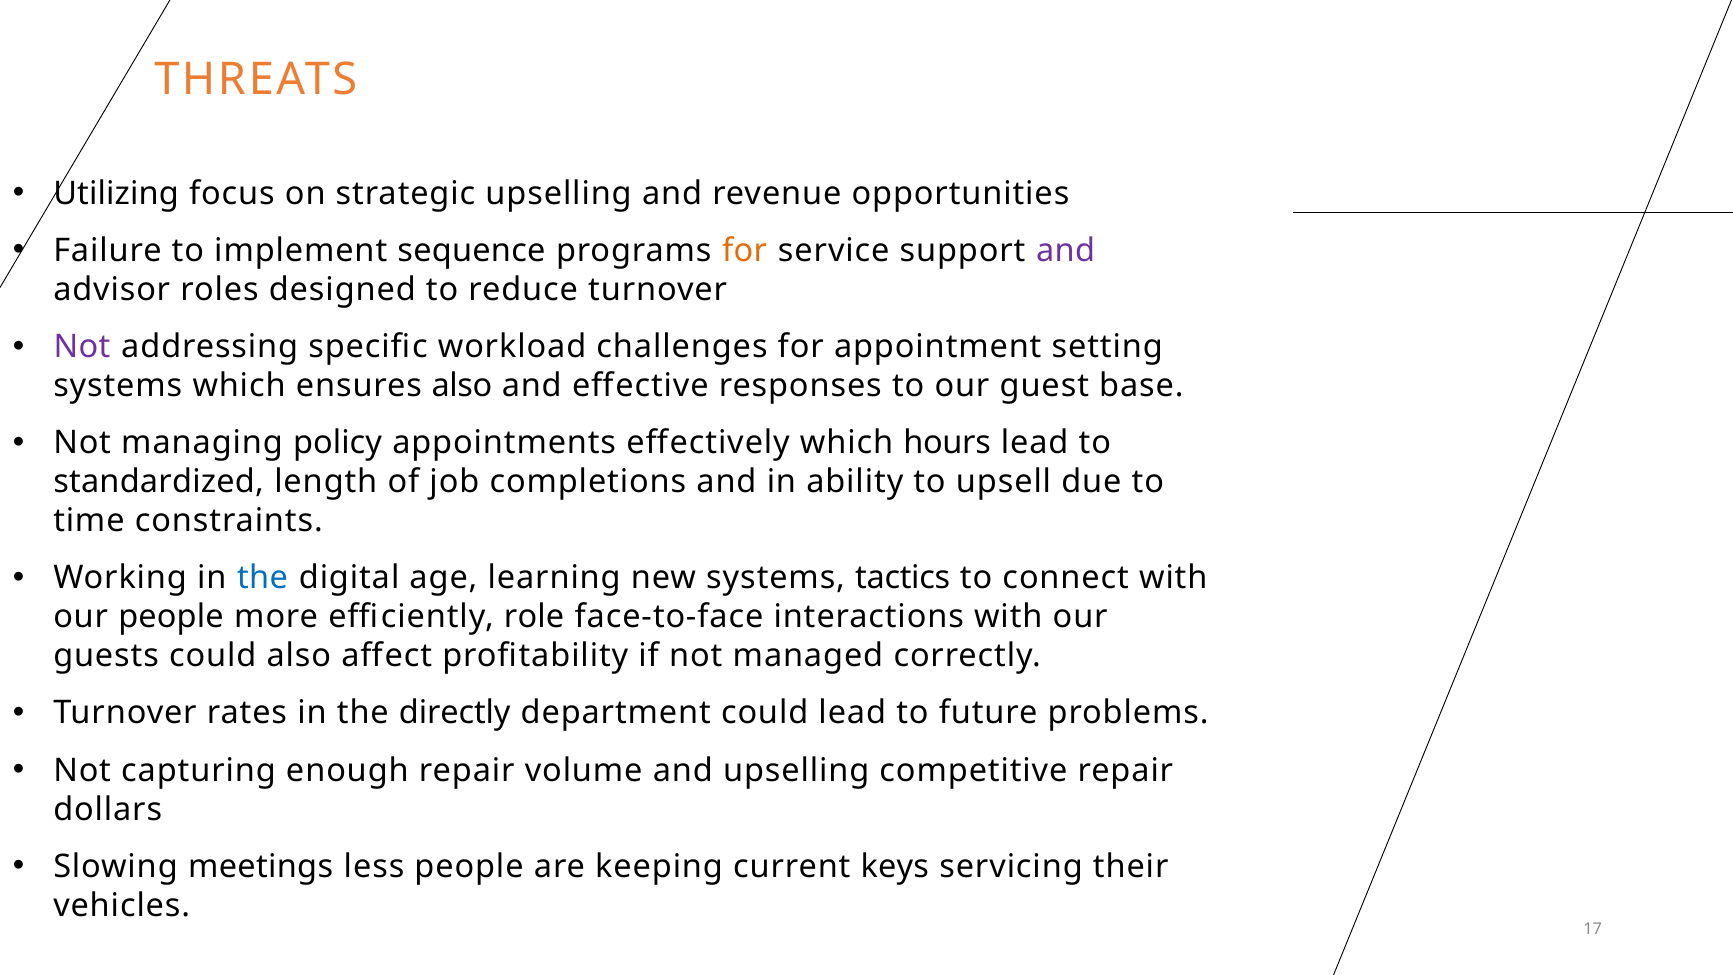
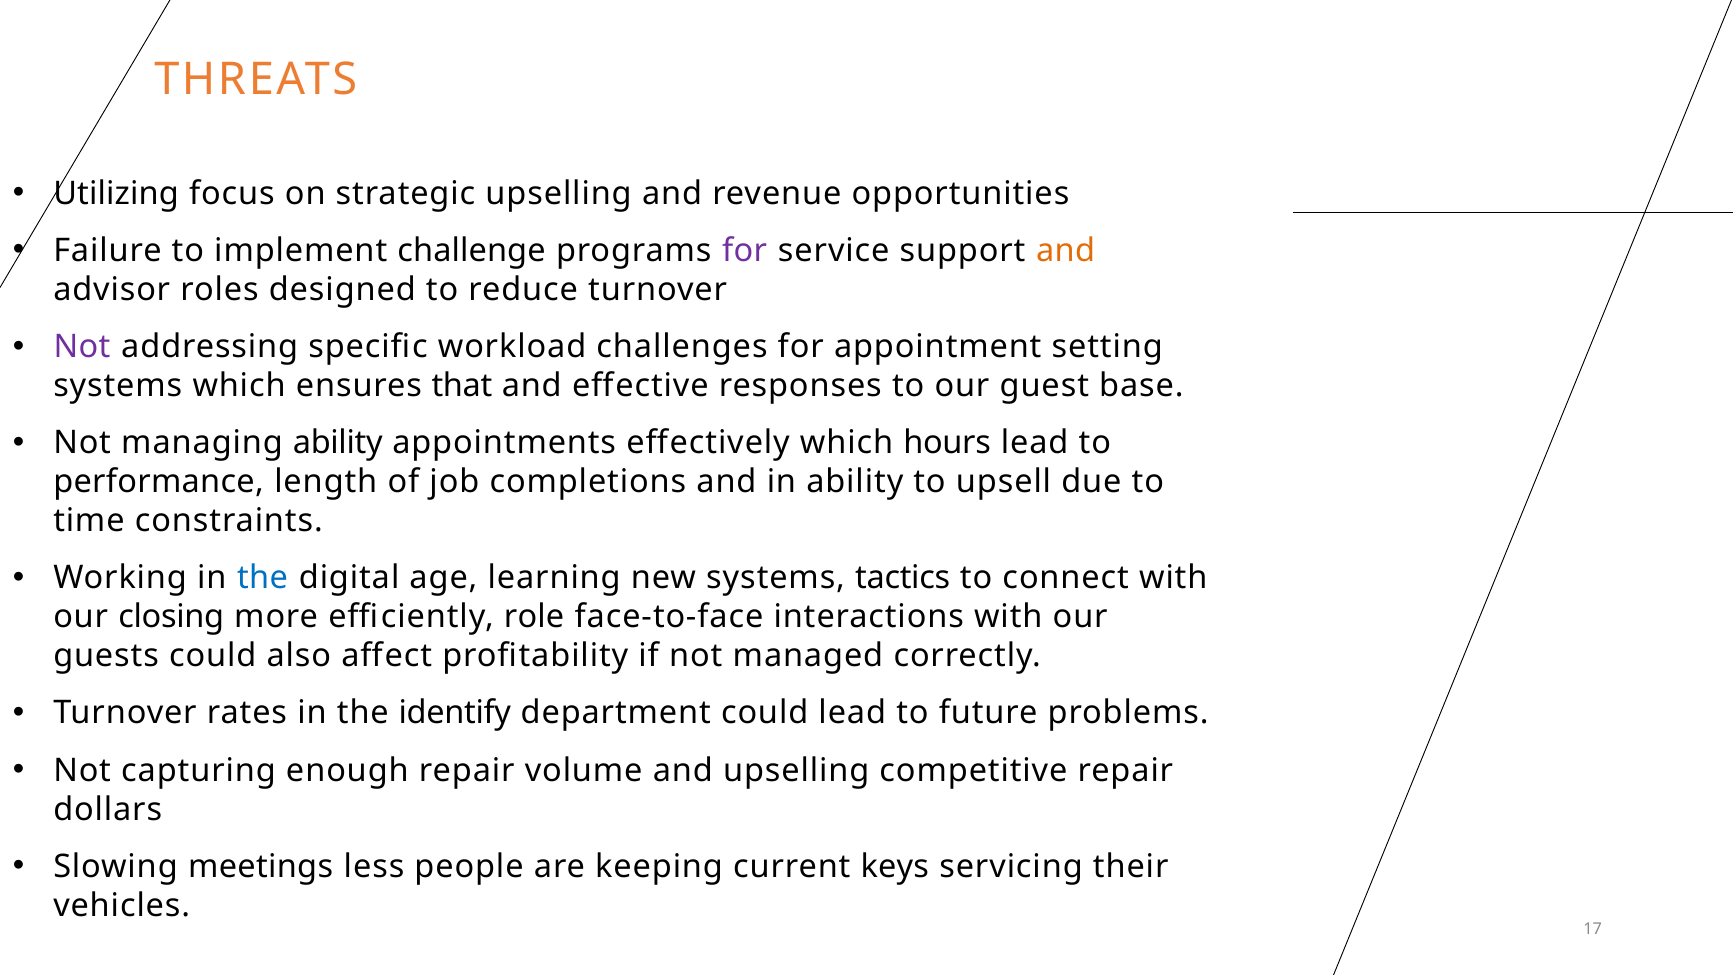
sequence: sequence -> challenge
for at (745, 251) colour: orange -> purple
and at (1066, 251) colour: purple -> orange
ensures also: also -> that
managing policy: policy -> ability
standardized: standardized -> performance
our people: people -> closing
directly: directly -> identify
